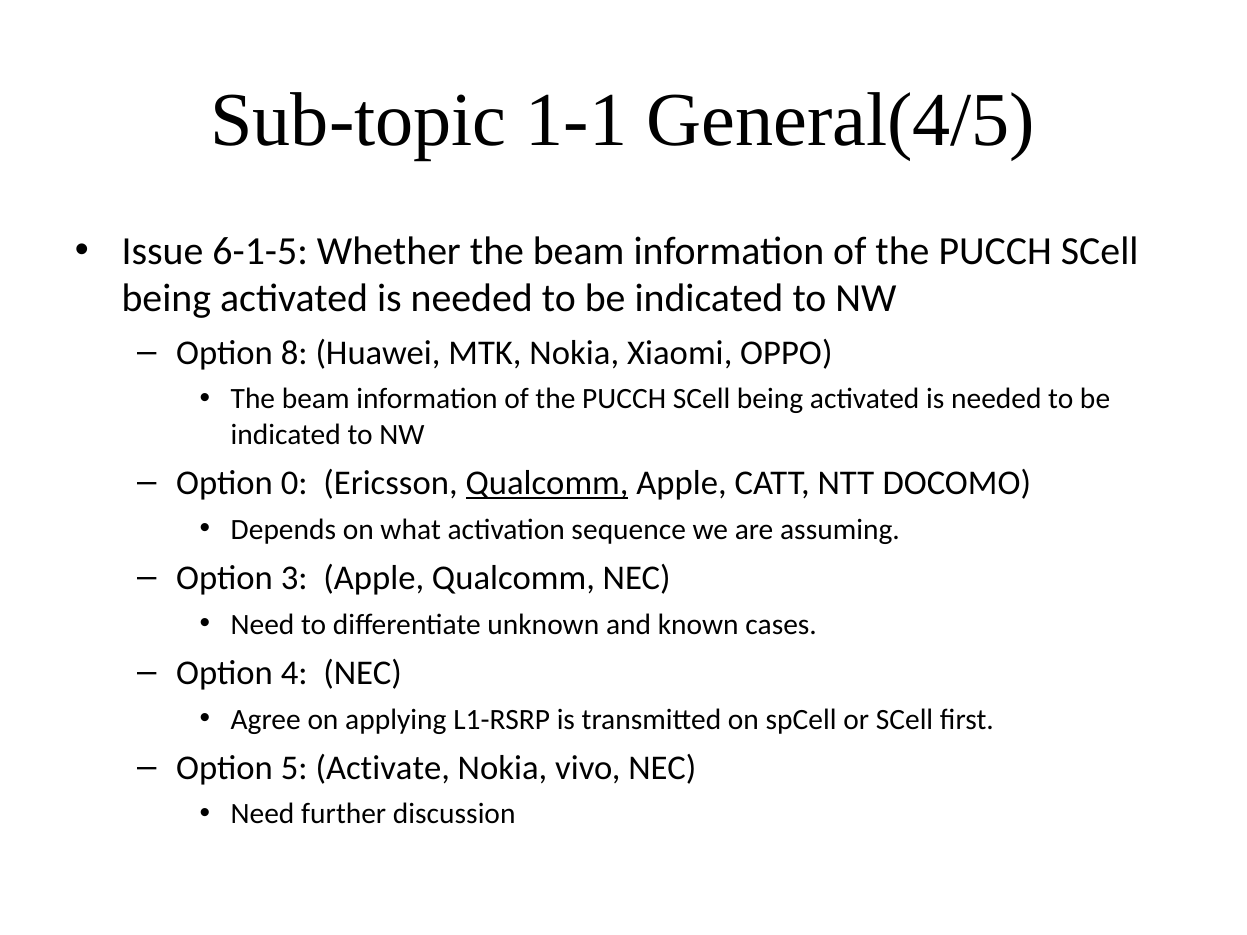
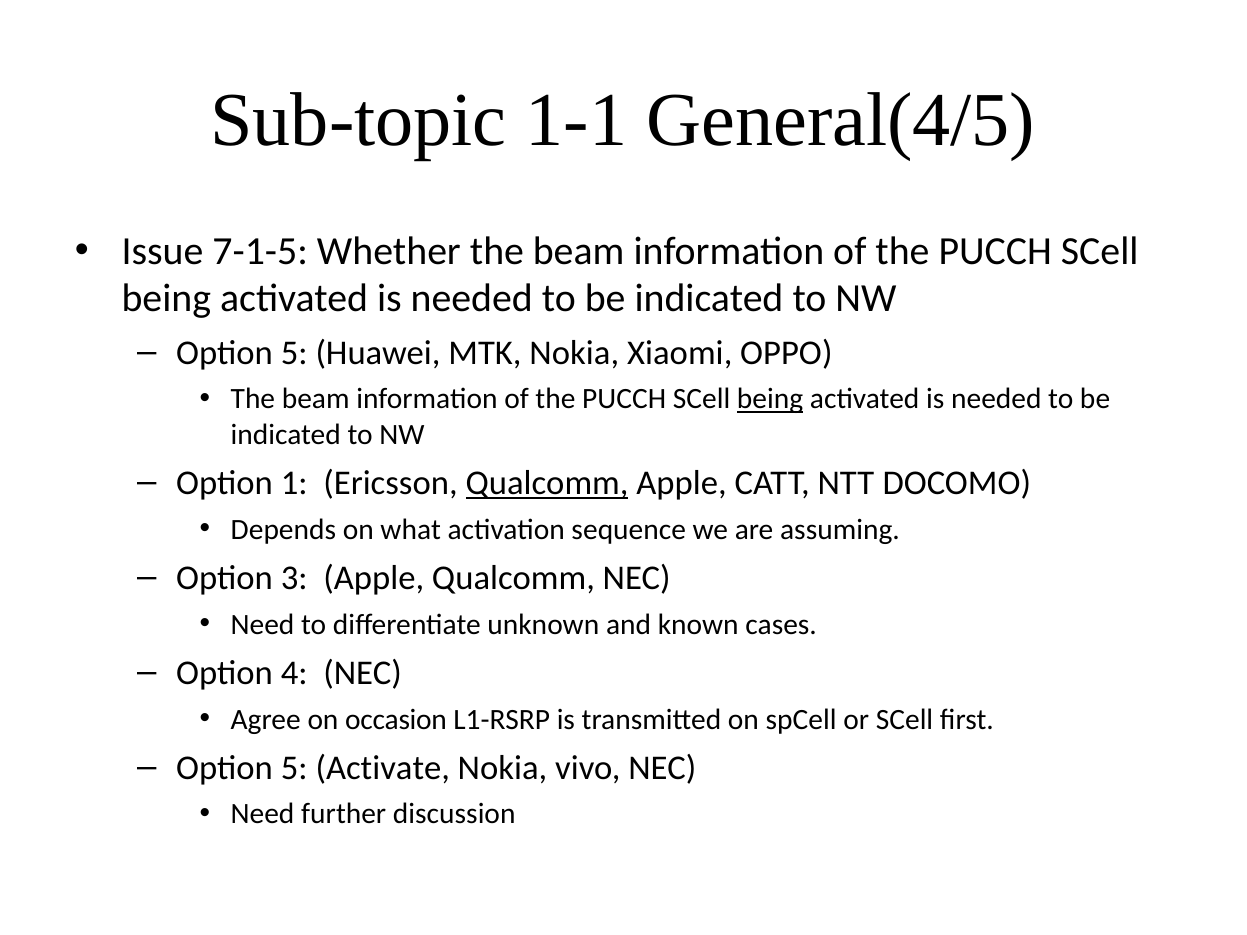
6-1-5: 6-1-5 -> 7-1-5
8 at (294, 353): 8 -> 5
being at (770, 399) underline: none -> present
0: 0 -> 1
applying: applying -> occasion
